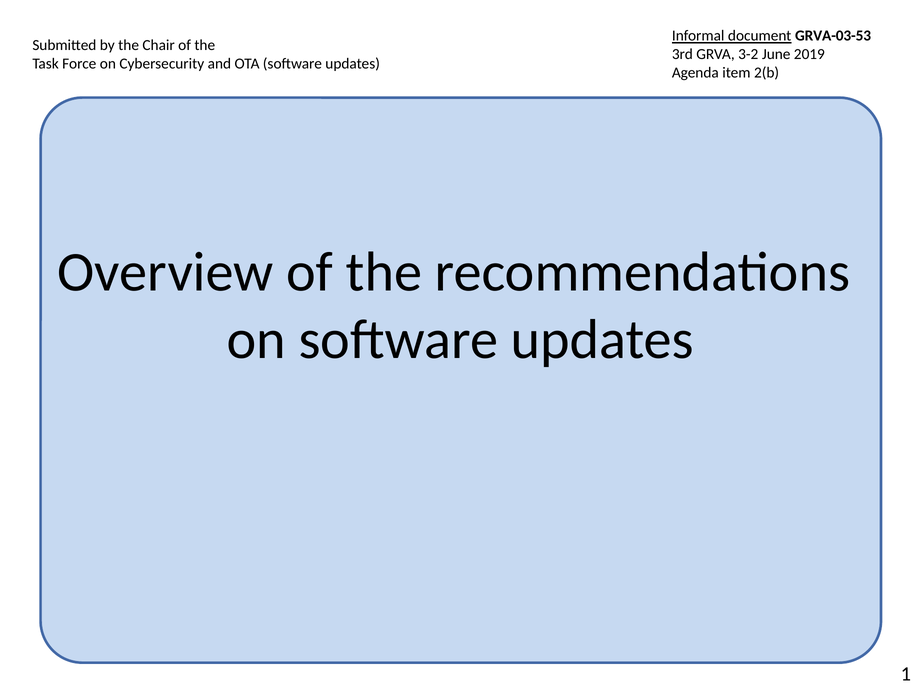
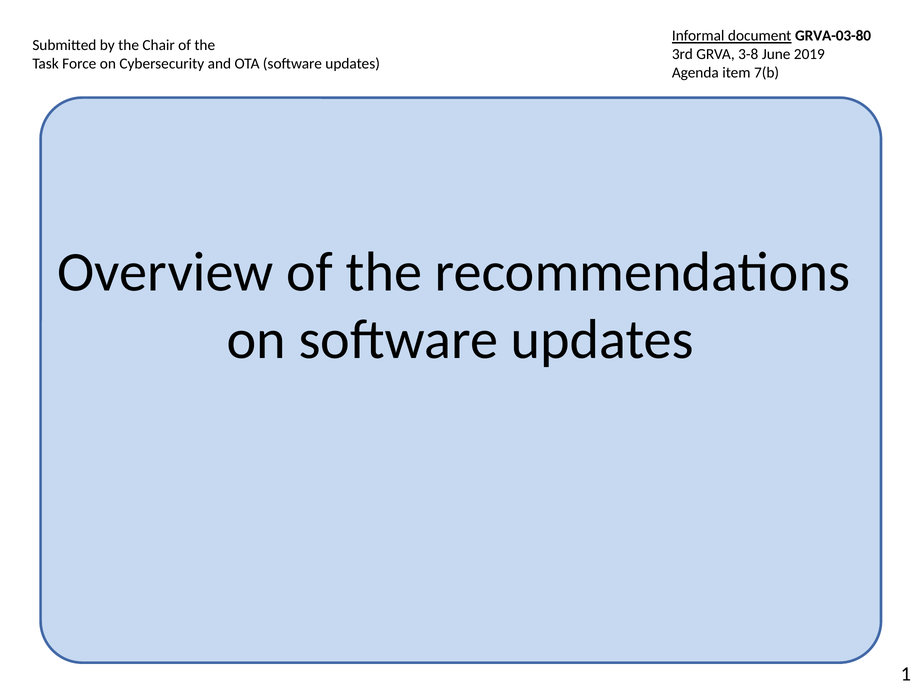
GRVA-03-53: GRVA-03-53 -> GRVA-03-80
3-2: 3-2 -> 3-8
2(b: 2(b -> 7(b
